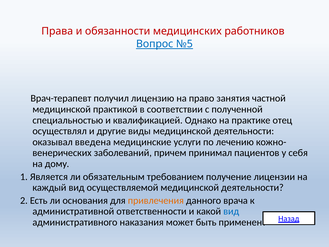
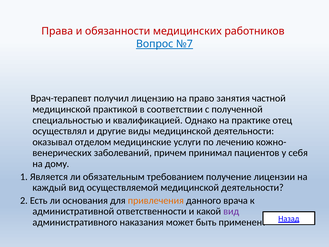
№5: №5 -> №7
введена: введена -> отделом
вид at (231, 211) colour: blue -> purple
